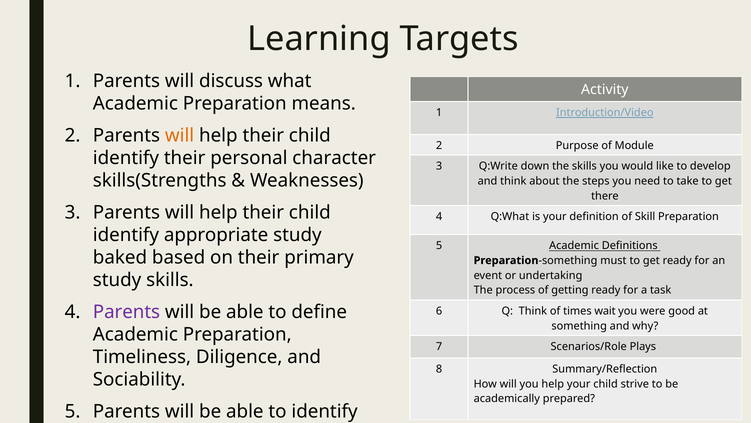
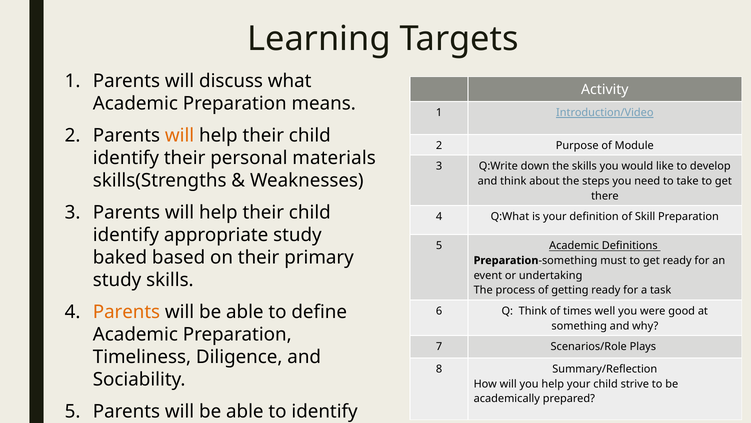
character: character -> materials
Parents at (126, 312) colour: purple -> orange
wait: wait -> well
